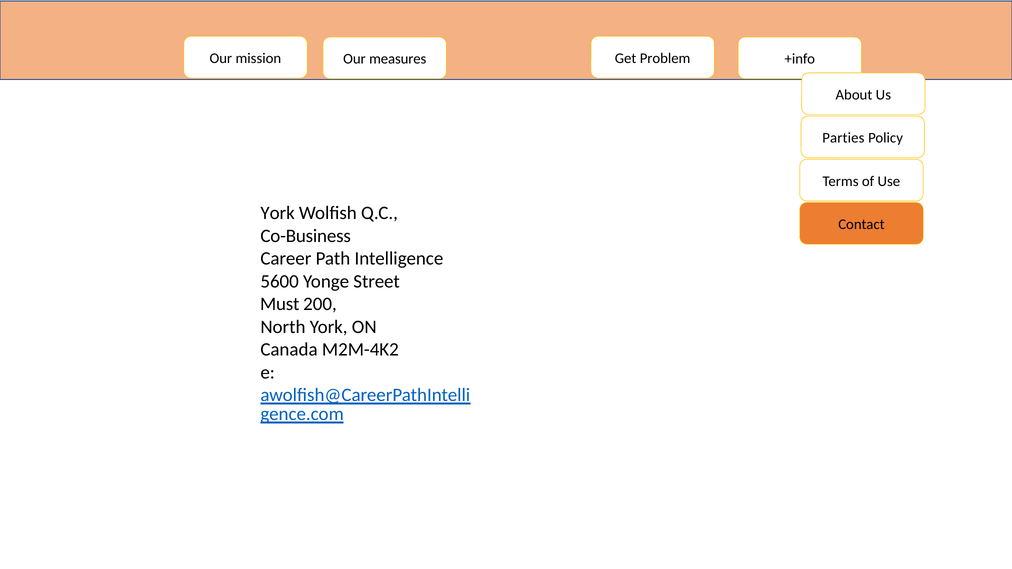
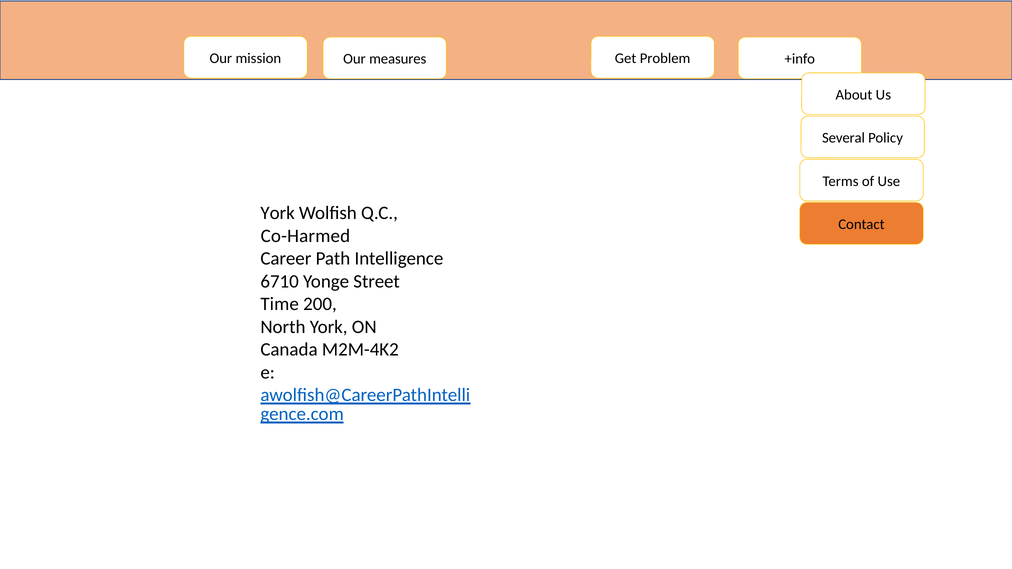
Parties: Parties -> Several
Co-Business: Co-Business -> Co-Harmed
5600: 5600 -> 6710
Must: Must -> Time
